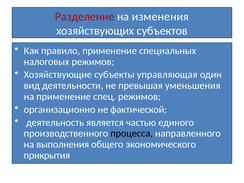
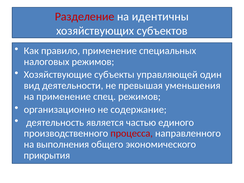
изменения: изменения -> идентичны
управляющая: управляющая -> управляющей
фактической: фактической -> содержание
процесса colour: black -> red
